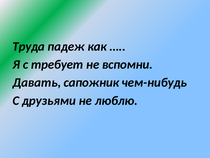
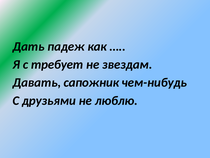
Труда: Труда -> Дать
вспомни: вспомни -> звездам
